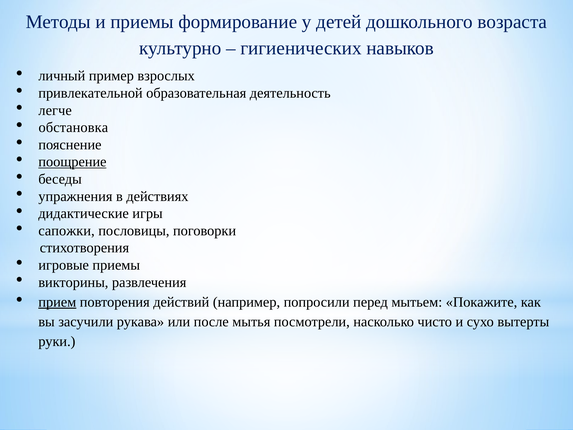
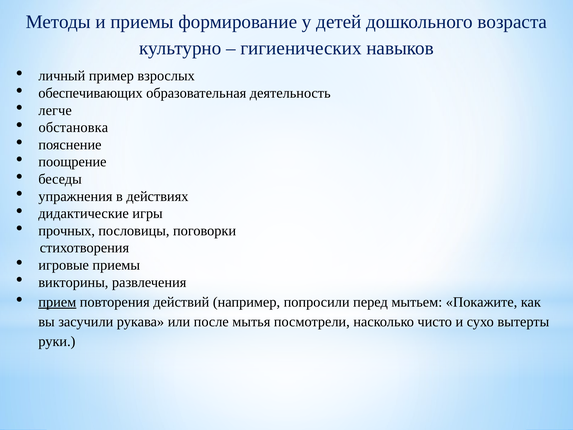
привлекательной: привлекательной -> обеспечивающих
поощрение underline: present -> none
сапожки: сапожки -> прочных
